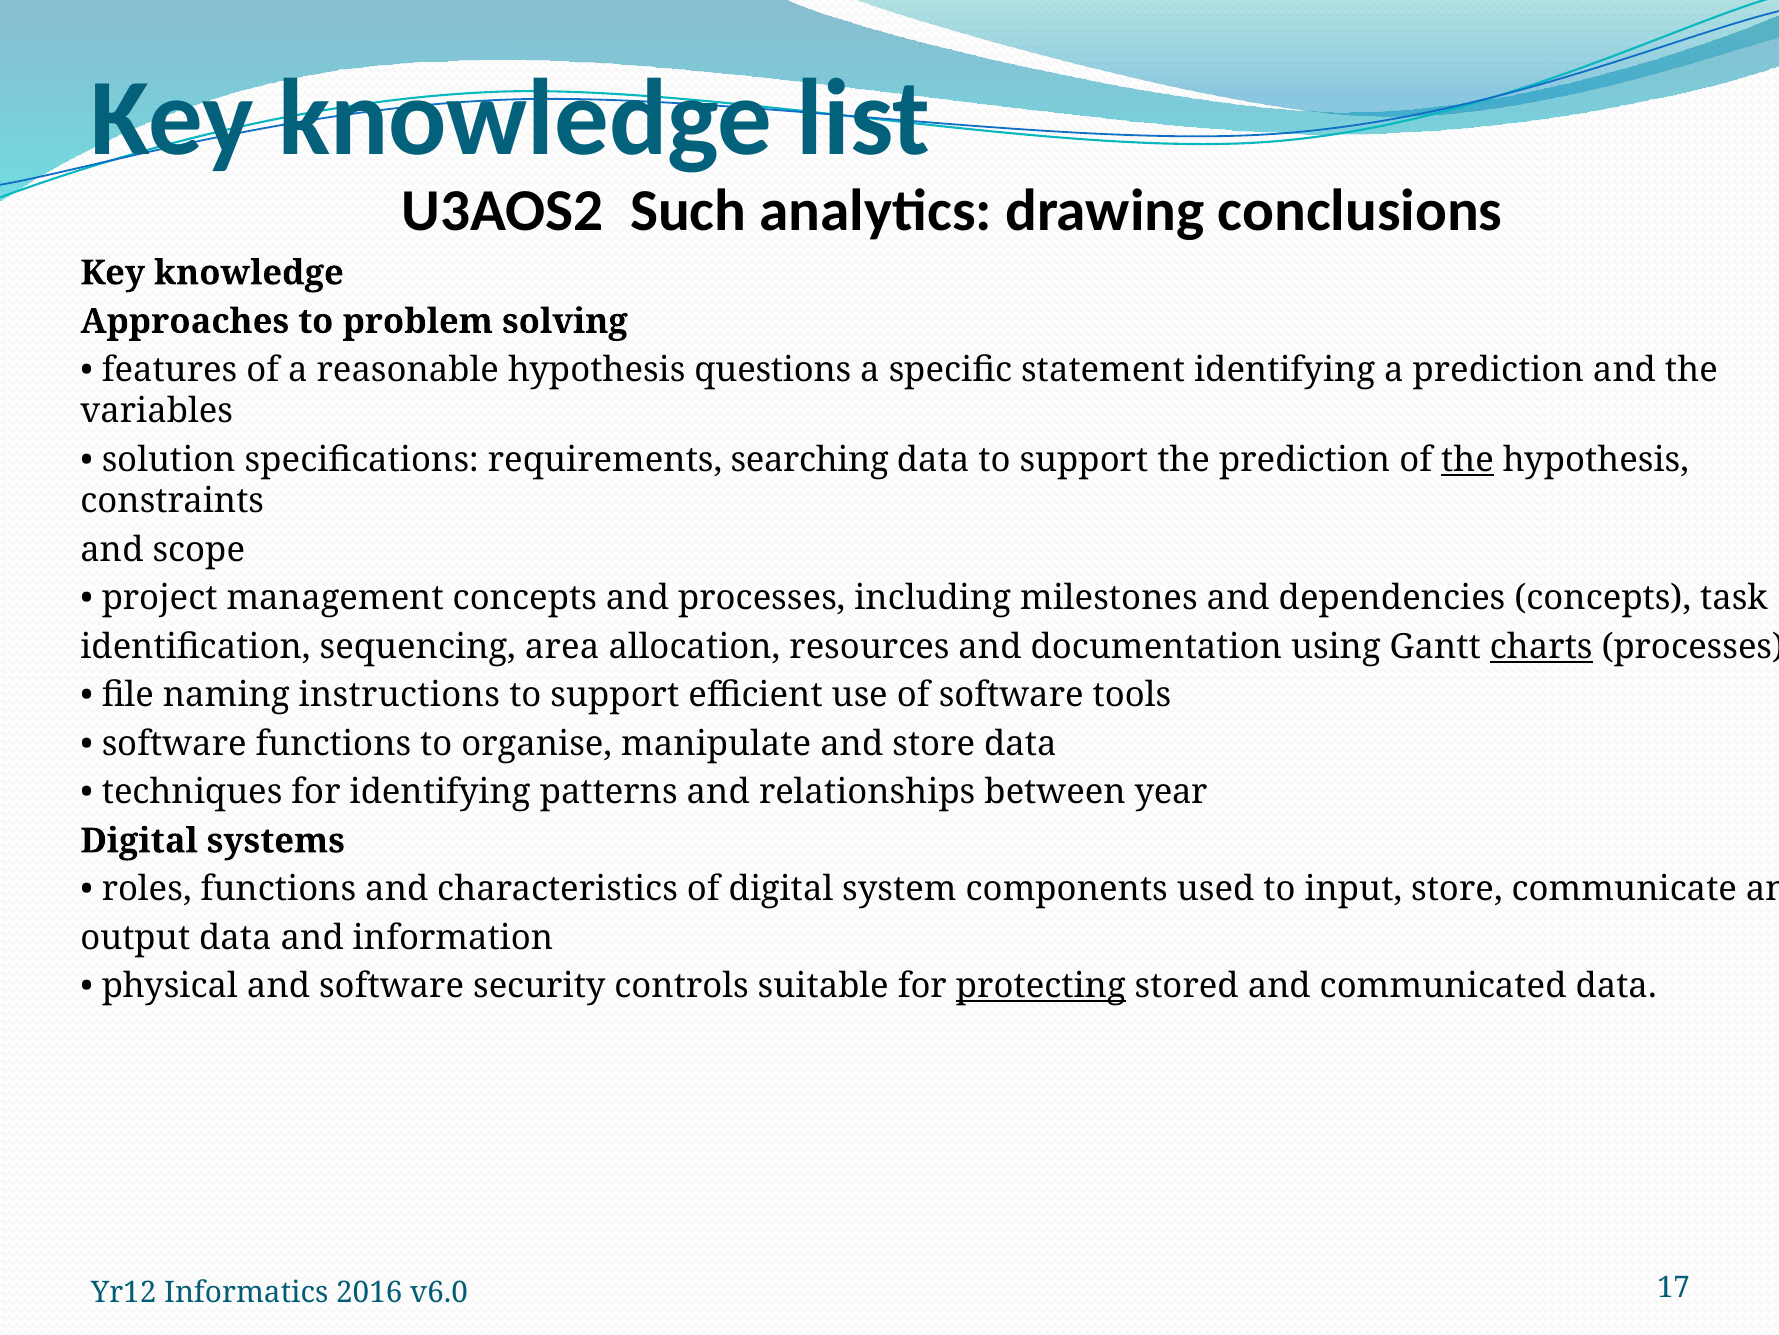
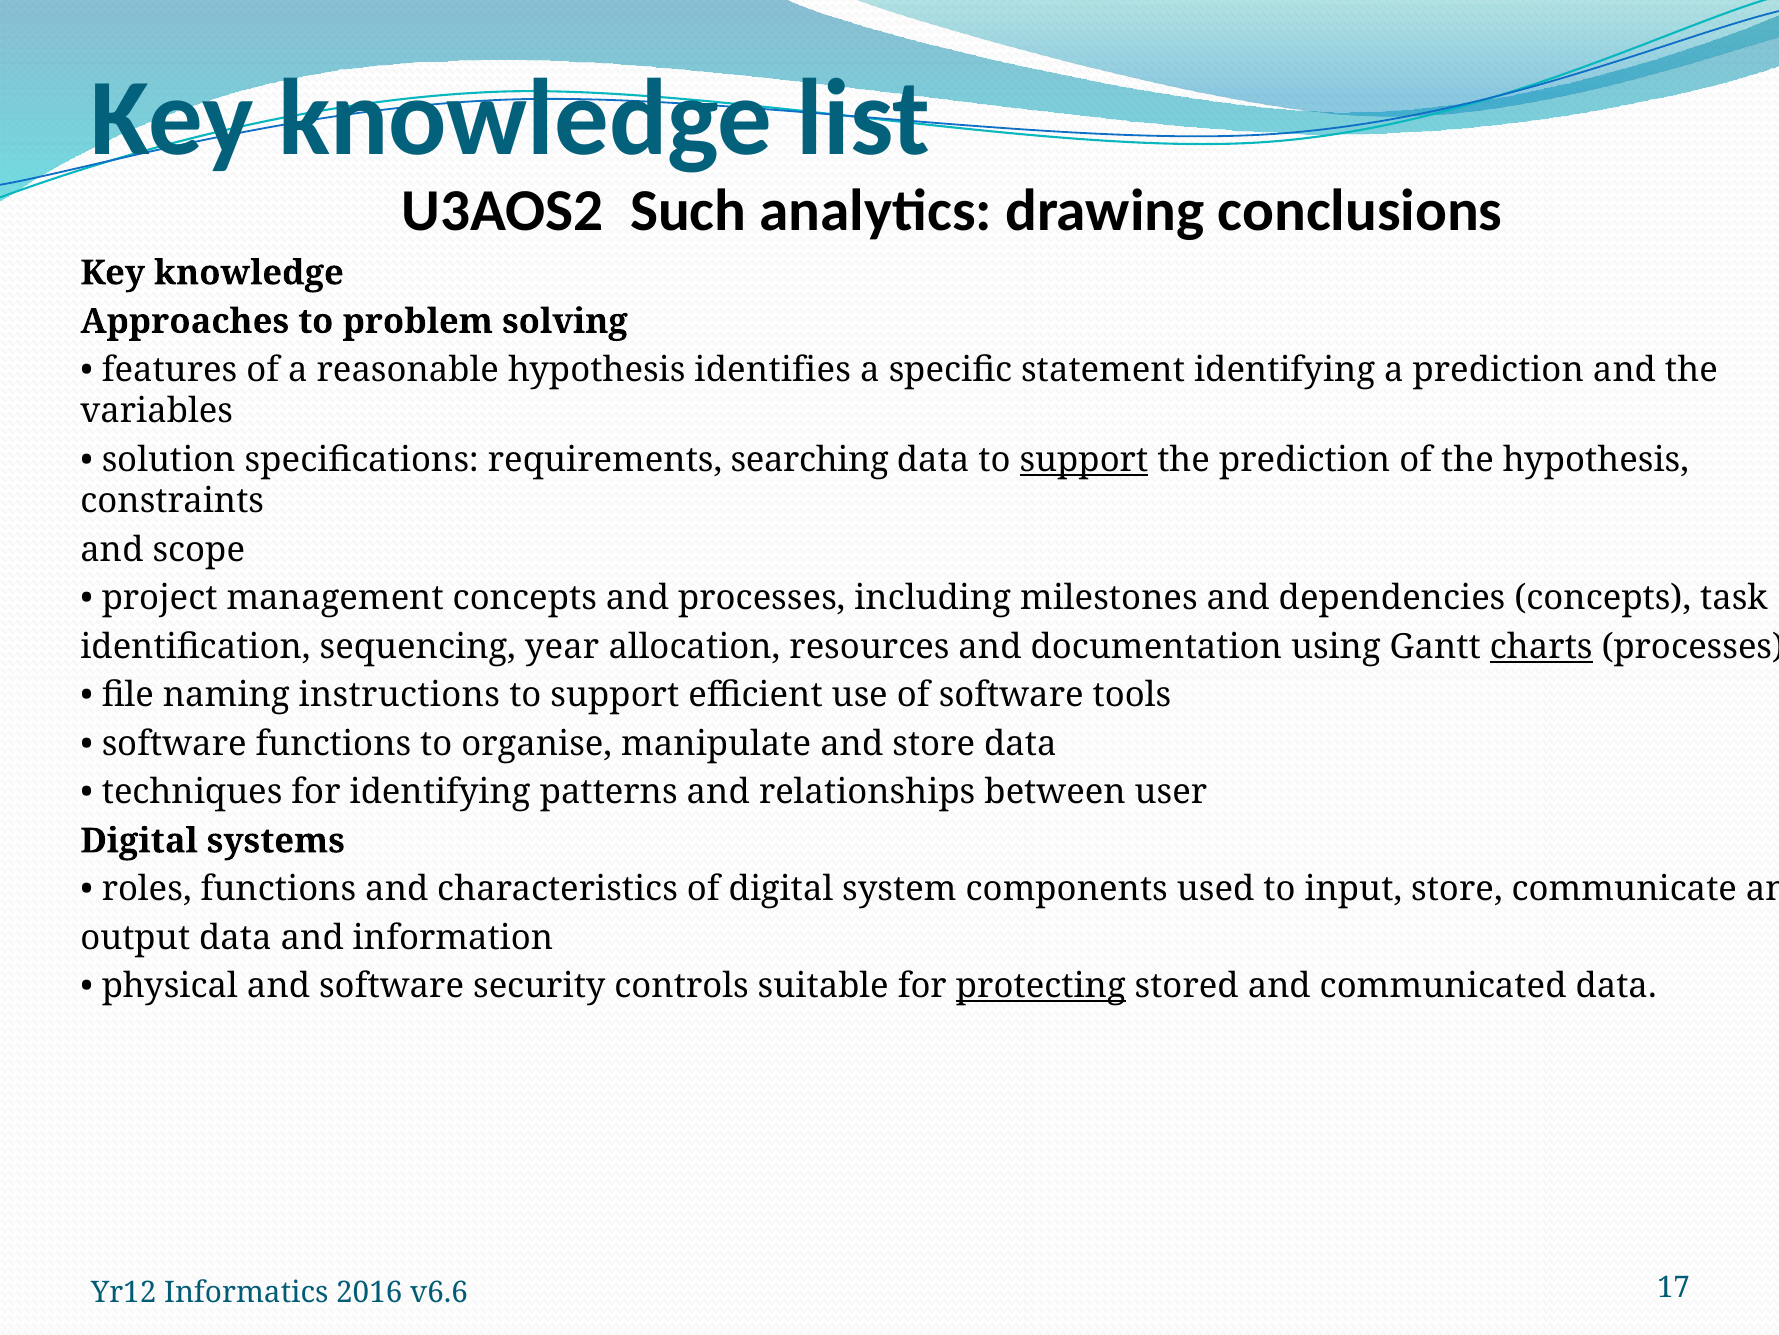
questions: questions -> identifies
support at (1084, 460) underline: none -> present
the at (1468, 460) underline: present -> none
area: area -> year
year: year -> user
v6.0: v6.0 -> v6.6
